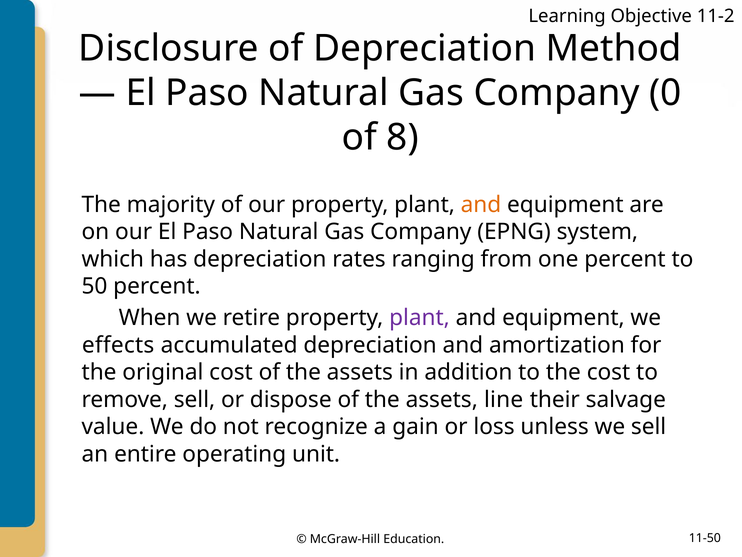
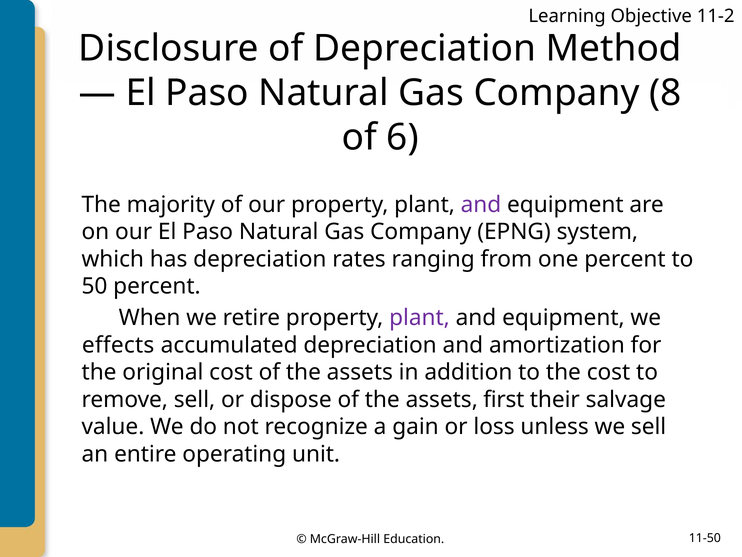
0: 0 -> 8
8: 8 -> 6
and at (481, 204) colour: orange -> purple
line: line -> first
